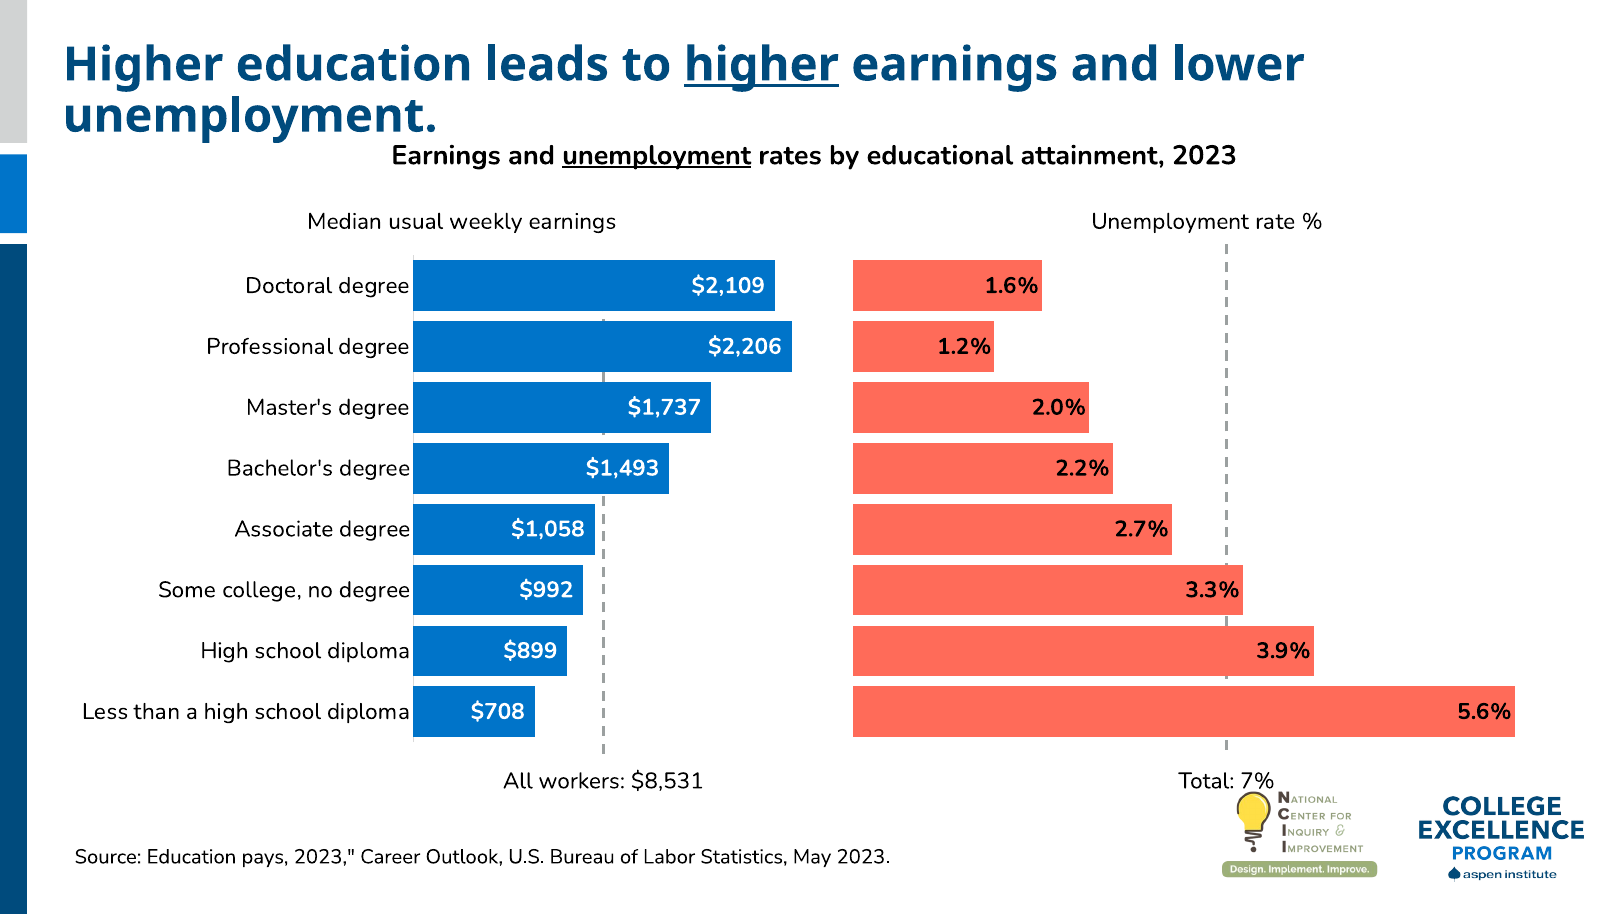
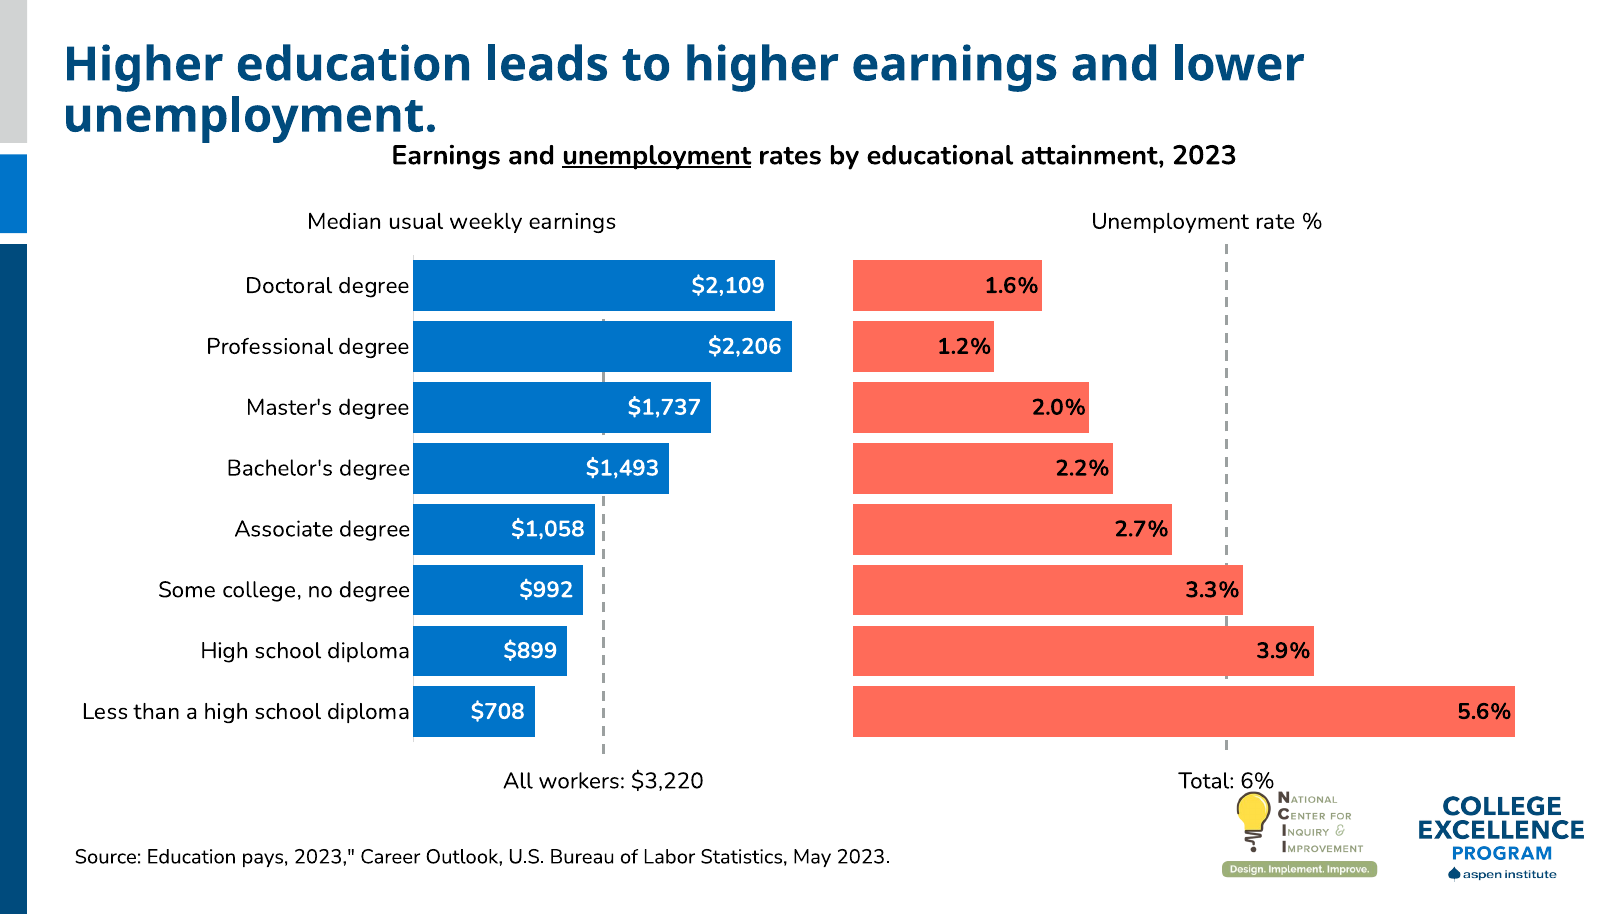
higher at (761, 65) underline: present -> none
$8,531: $8,531 -> $3,220
7%: 7% -> 6%
